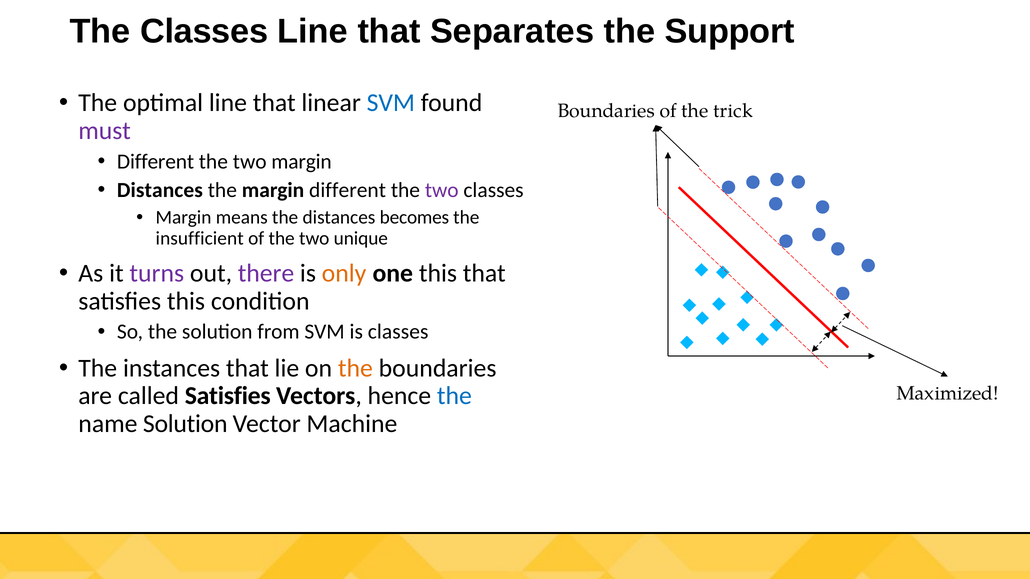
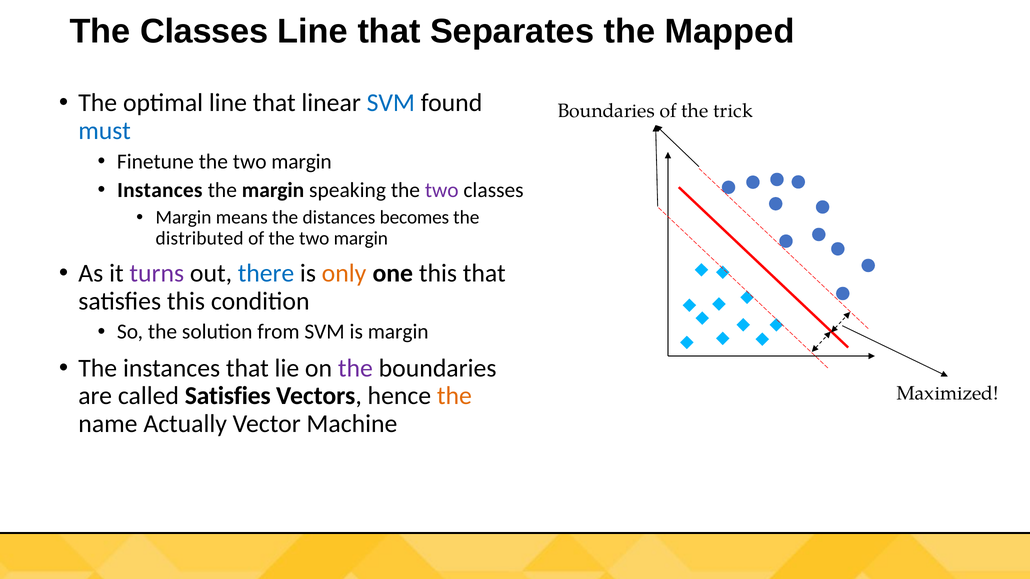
Support: Support -> Mapped
must colour: purple -> blue
Different at (156, 162): Different -> Finetune
Distances at (160, 190): Distances -> Instances
margin different: different -> speaking
insufficient: insufficient -> distributed
of the two unique: unique -> margin
there colour: purple -> blue
is classes: classes -> margin
the at (355, 368) colour: orange -> purple
the at (454, 396) colour: blue -> orange
name Solution: Solution -> Actually
